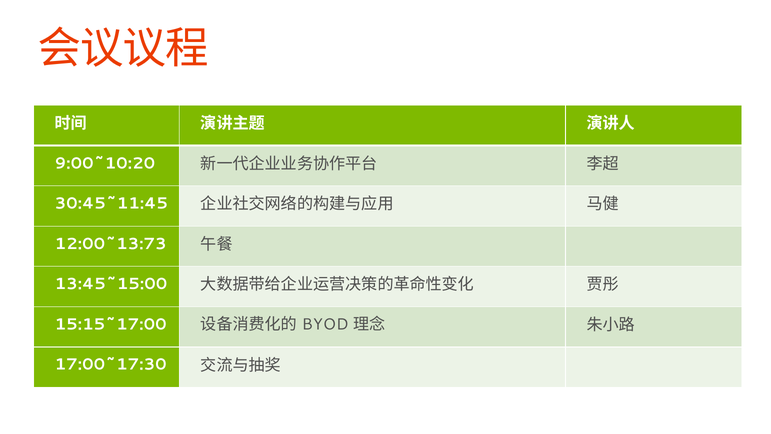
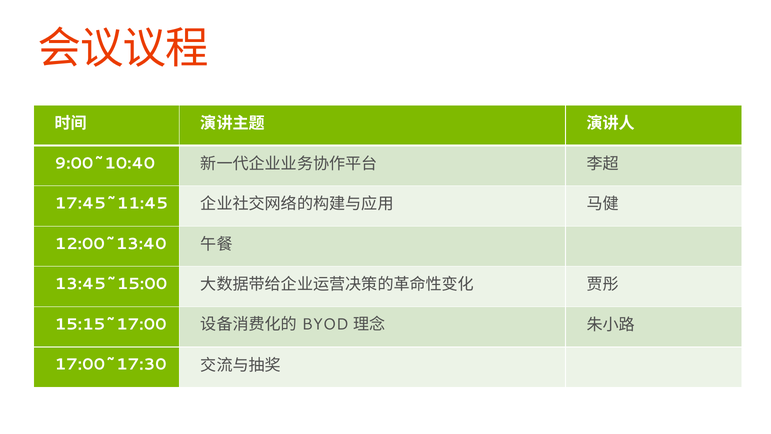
9:00~10:20: 9:00~10:20 -> 9:00~10:40
30:45~11:45: 30:45~11:45 -> 17:45~11:45
12:00~13:73: 12:00~13:73 -> 12:00~13:40
